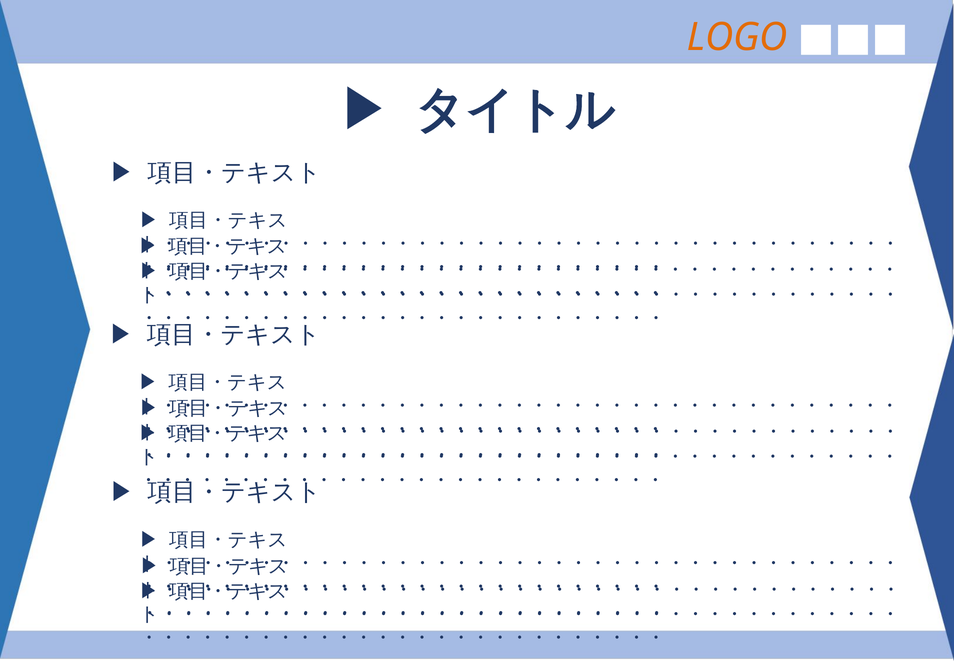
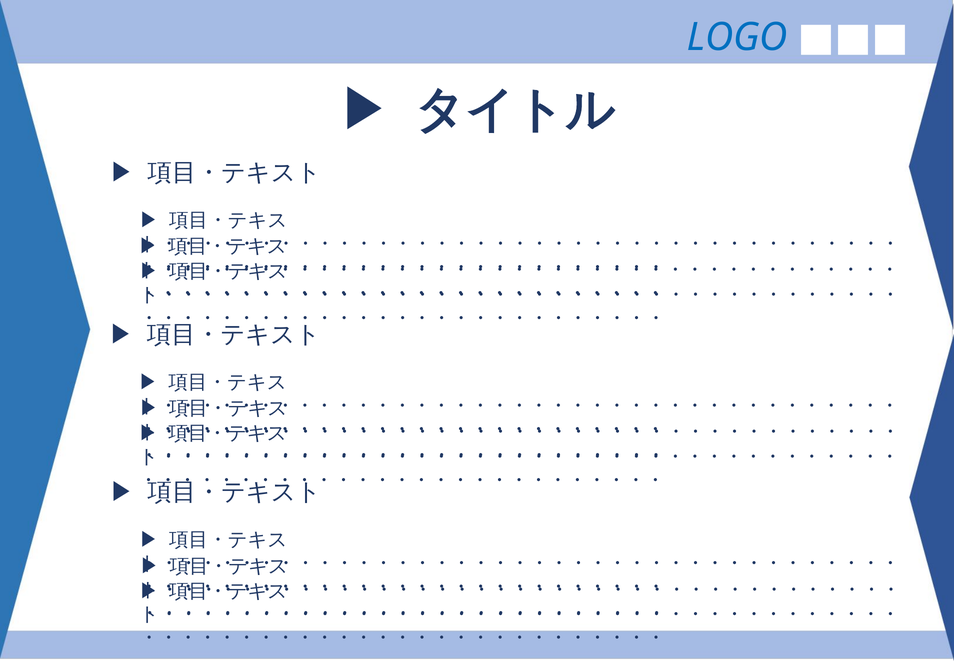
LOGO colour: orange -> blue
